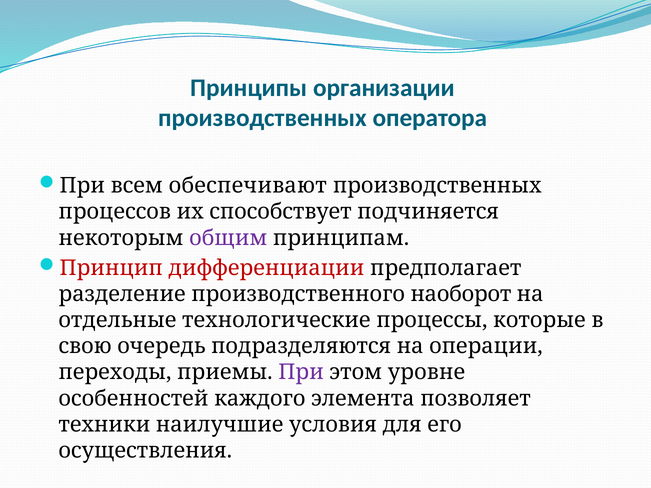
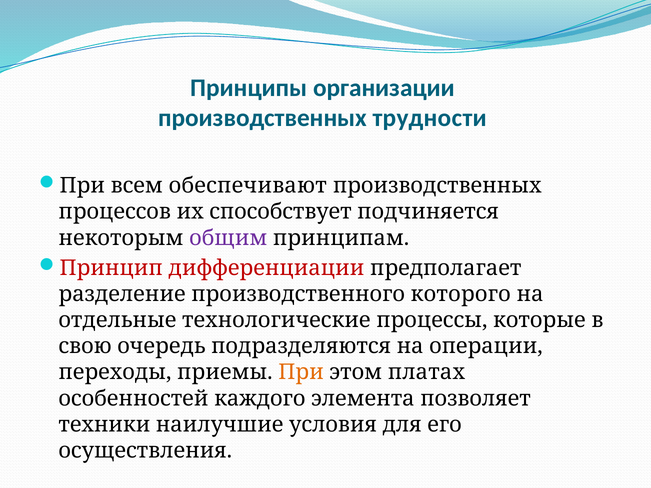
оператора: оператора -> трудности
наоборот: наоборот -> которого
При at (301, 373) colour: purple -> orange
уровне: уровне -> платах
